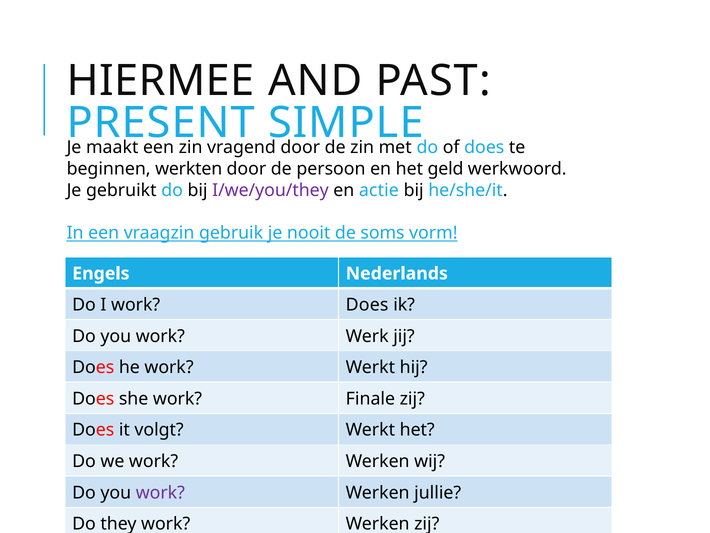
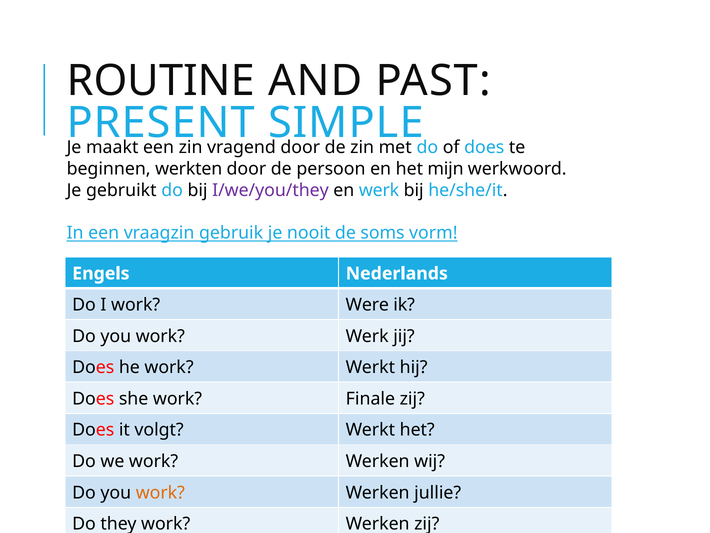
HIERMEE: HIERMEE -> ROUTINE
geld: geld -> mijn
en actie: actie -> werk
work Does: Does -> Were
work at (160, 492) colour: purple -> orange
